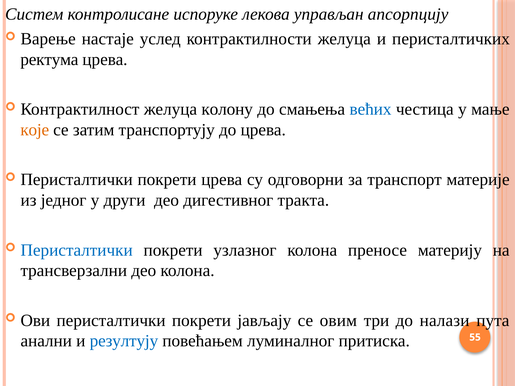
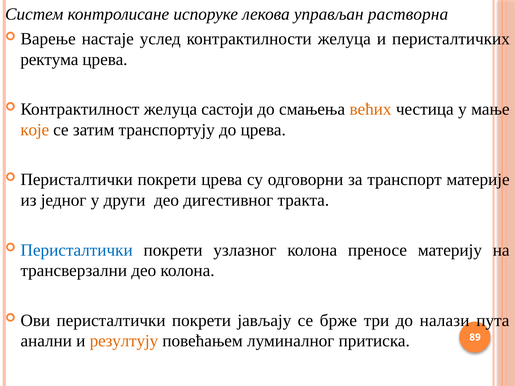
апсорпцију: апсорпцију -> растворна
колону: колону -> састоји
већих colour: blue -> orange
овим: овим -> брже
резултују colour: blue -> orange
55: 55 -> 89
